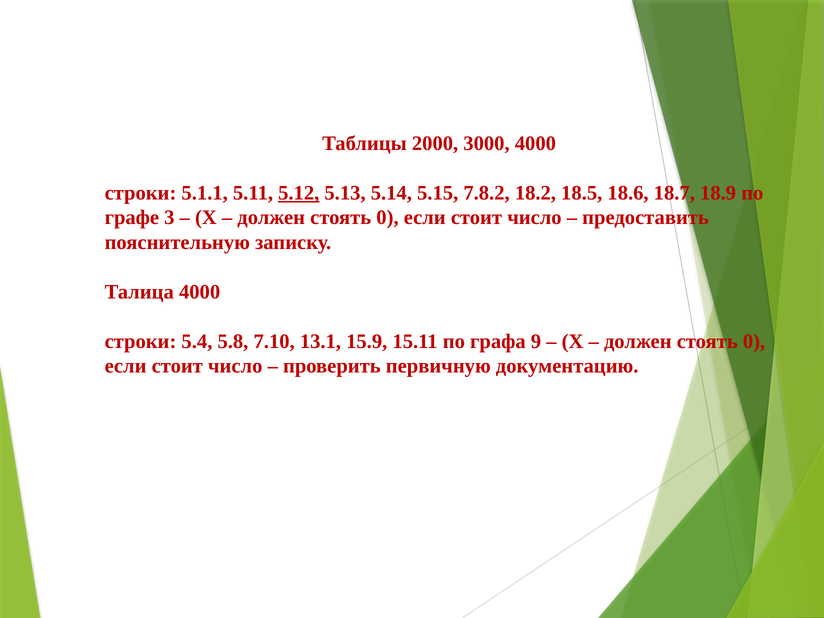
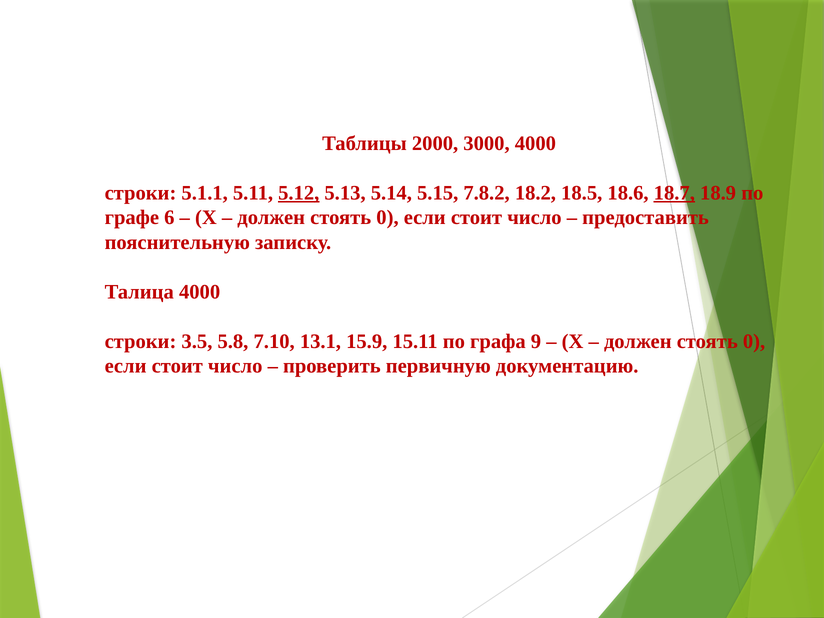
18.7 underline: none -> present
3: 3 -> 6
5.4: 5.4 -> 3.5
